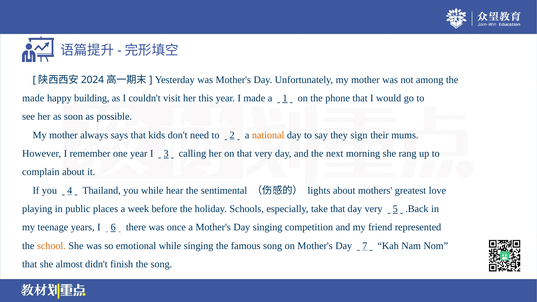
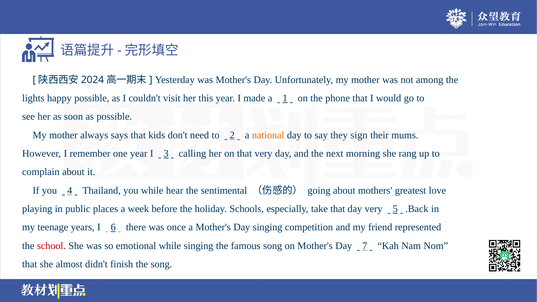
made at (33, 98): made -> lights
happy building: building -> possible
lights: lights -> going
school colour: orange -> red
